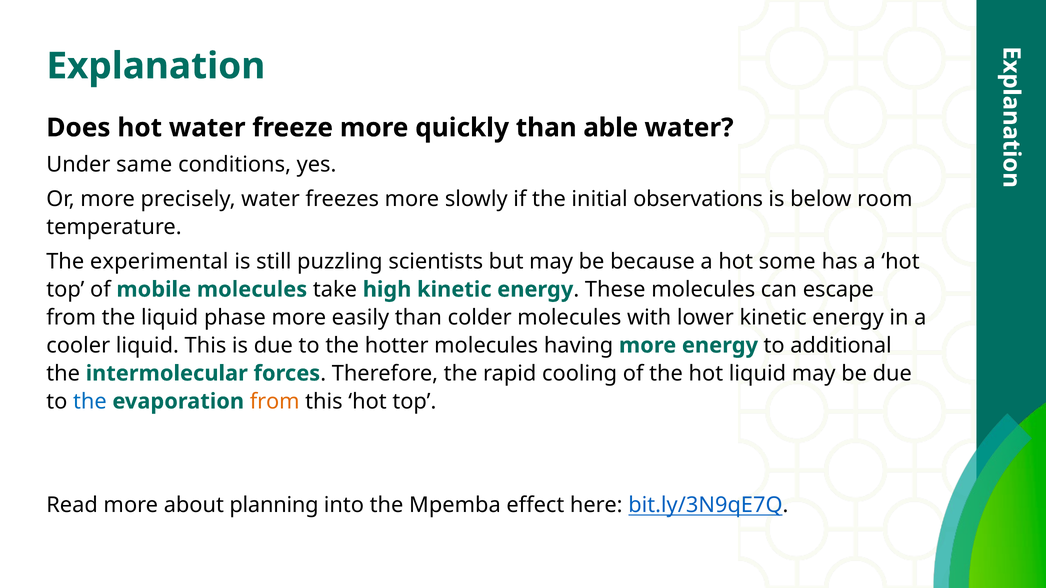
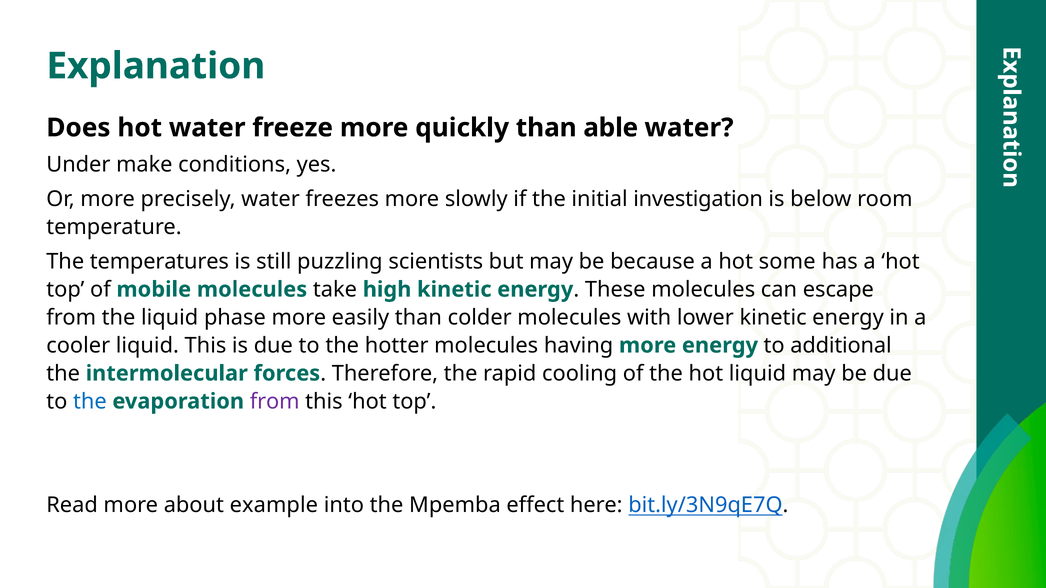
same: same -> make
observations: observations -> investigation
experimental: experimental -> temperatures
from at (275, 402) colour: orange -> purple
planning: planning -> example
